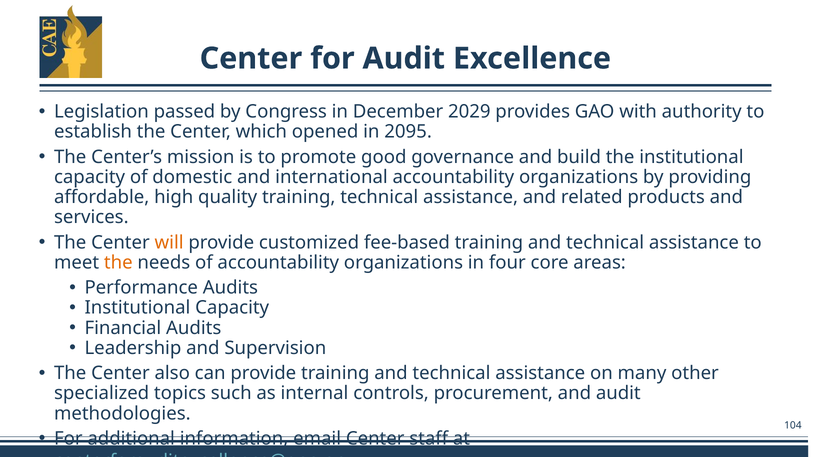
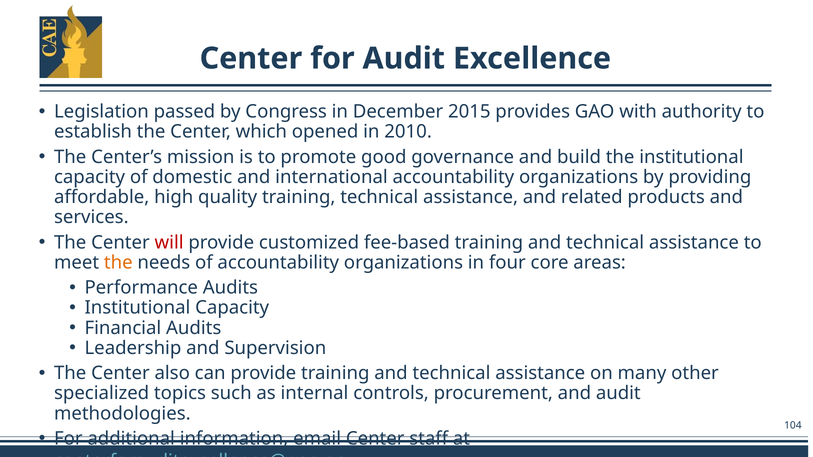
2029: 2029 -> 2015
2095: 2095 -> 2010
will colour: orange -> red
